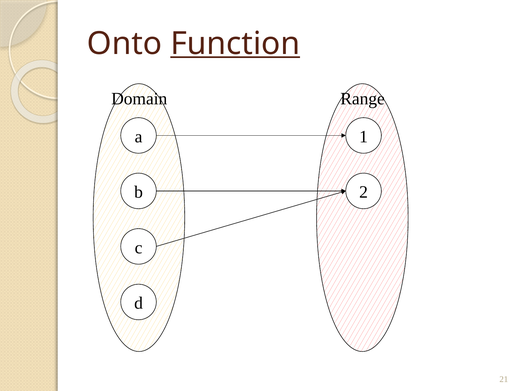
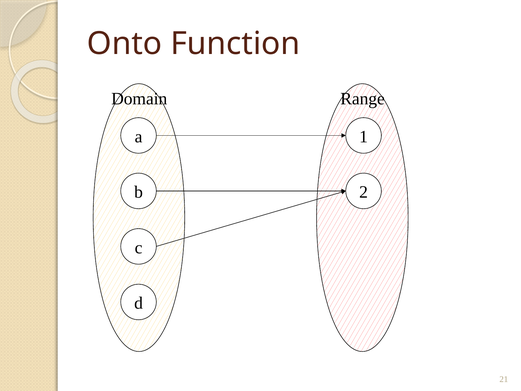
Function underline: present -> none
